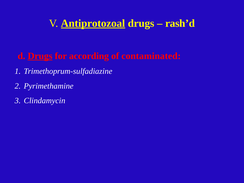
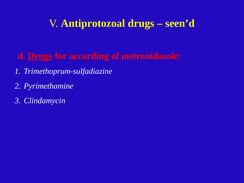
Antiprotozoal underline: present -> none
rash’d: rash’d -> seen’d
contaminated: contaminated -> metronidazole
